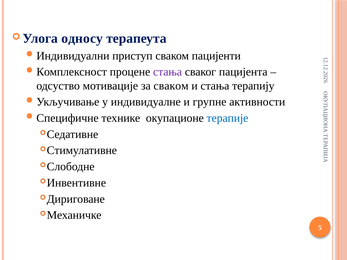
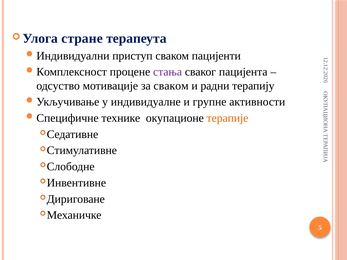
односу: односу -> стране
и стања: стања -> радни
терапије colour: blue -> orange
